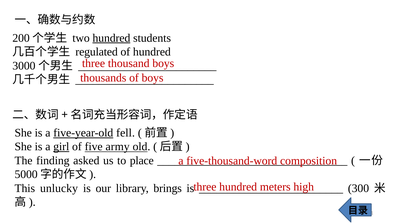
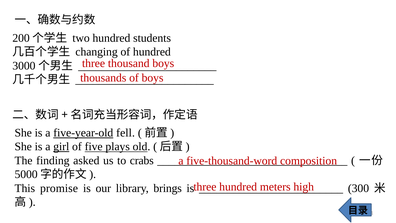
hundred at (111, 38) underline: present -> none
regulated: regulated -> changing
army: army -> plays
place: place -> crabs
unlucky: unlucky -> promise
